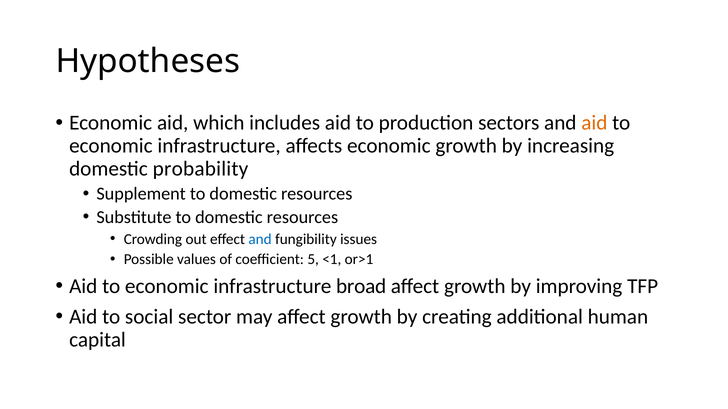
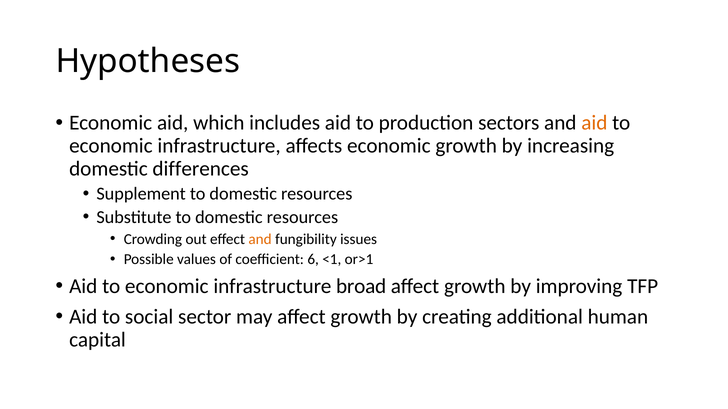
probability: probability -> differences
and at (260, 239) colour: blue -> orange
5: 5 -> 6
